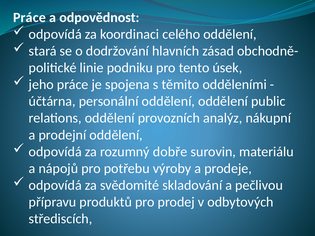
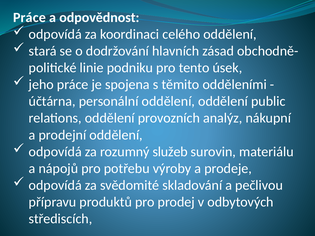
dobře: dobře -> služeb
